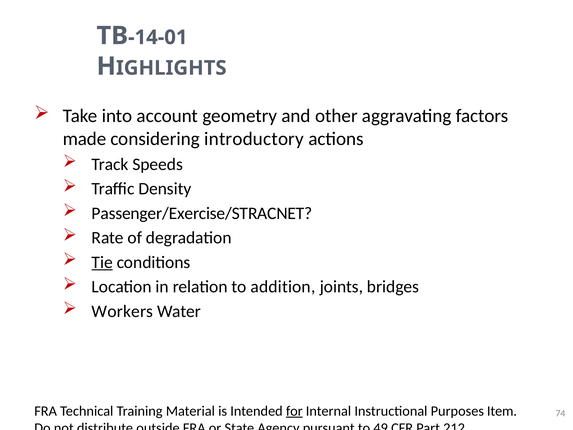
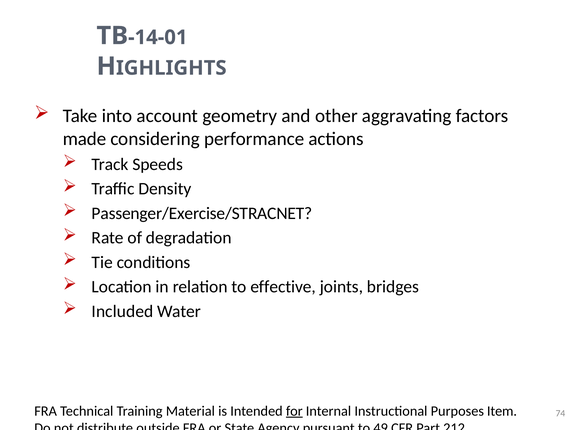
introductory: introductory -> performance
Tie underline: present -> none
addition: addition -> effective
Workers: Workers -> Included
